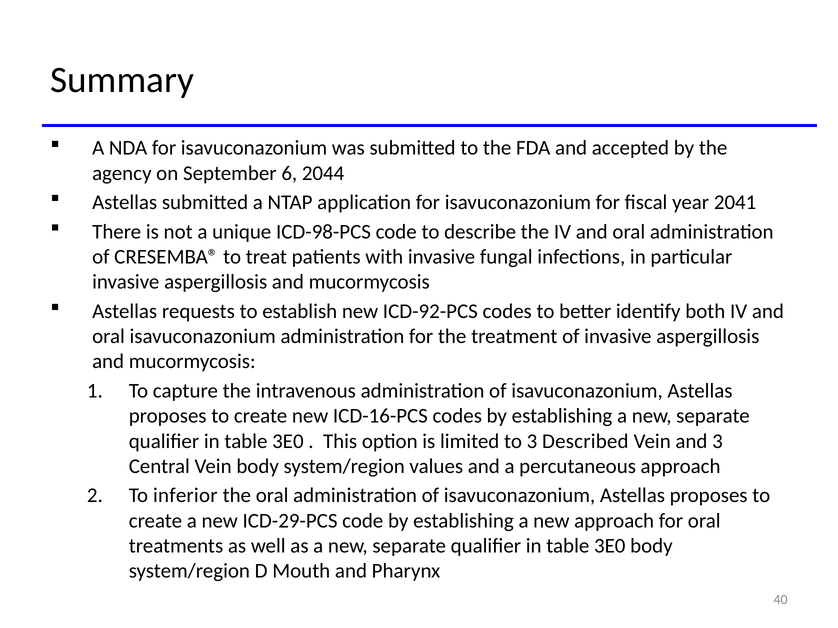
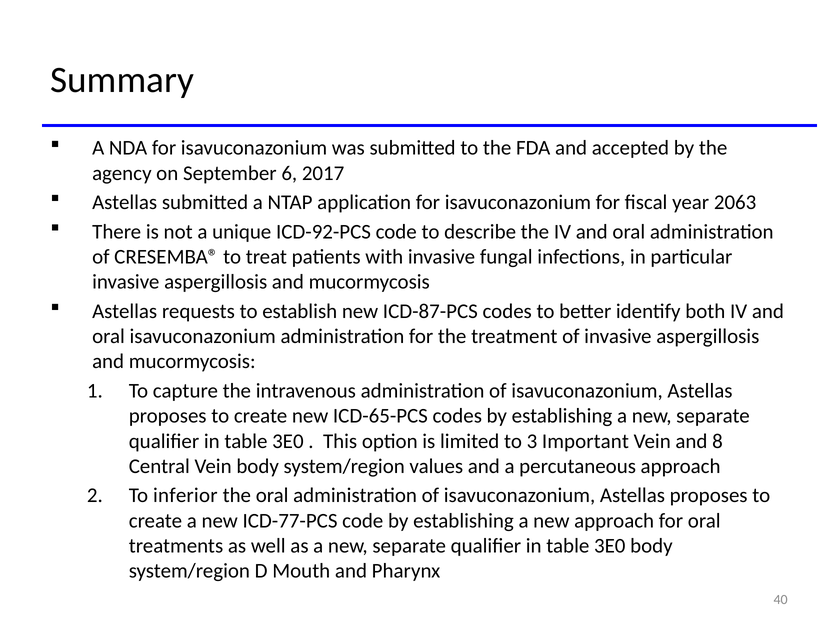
2044: 2044 -> 2017
2041: 2041 -> 2063
ICD-98-PCS: ICD-98-PCS -> ICD-92-PCS
ICD-92-PCS: ICD-92-PCS -> ICD-87-PCS
ICD-16-PCS: ICD-16-PCS -> ICD-65-PCS
Described: Described -> Important
and 3: 3 -> 8
ICD-29-PCS: ICD-29-PCS -> ICD-77-PCS
